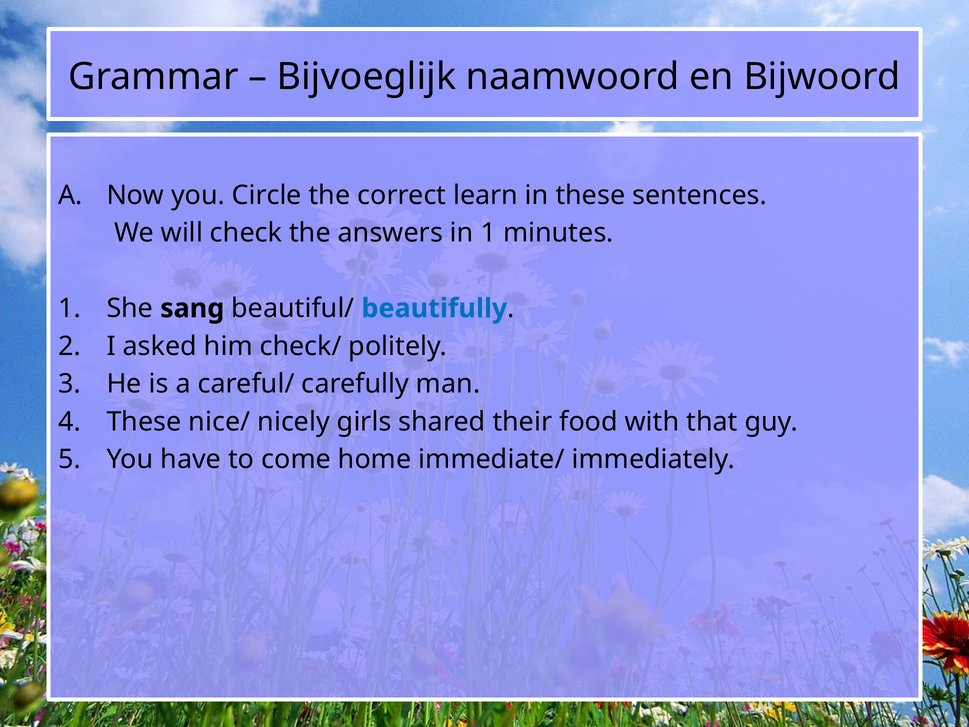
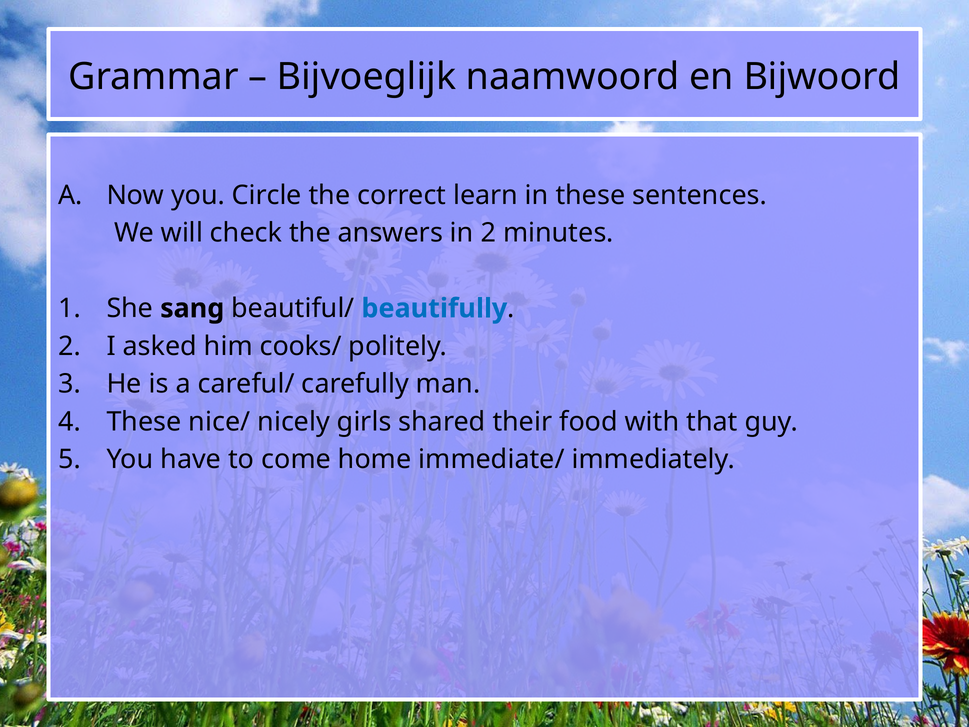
in 1: 1 -> 2
check/: check/ -> cooks/
